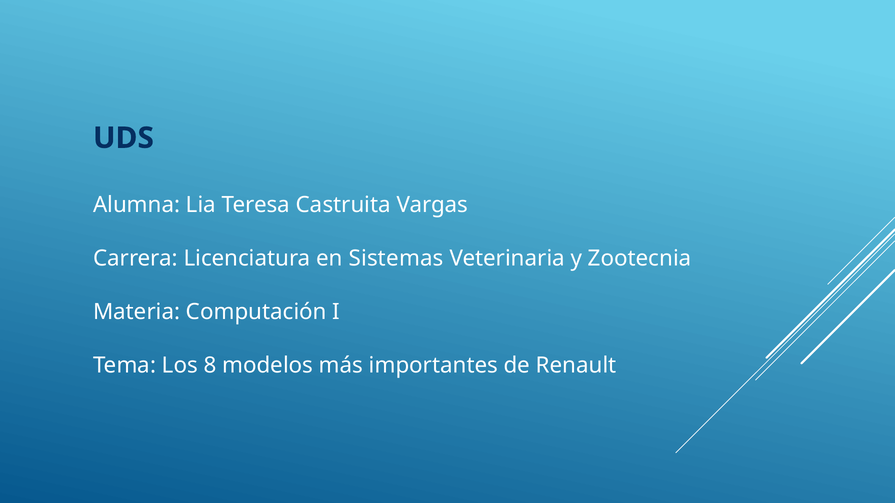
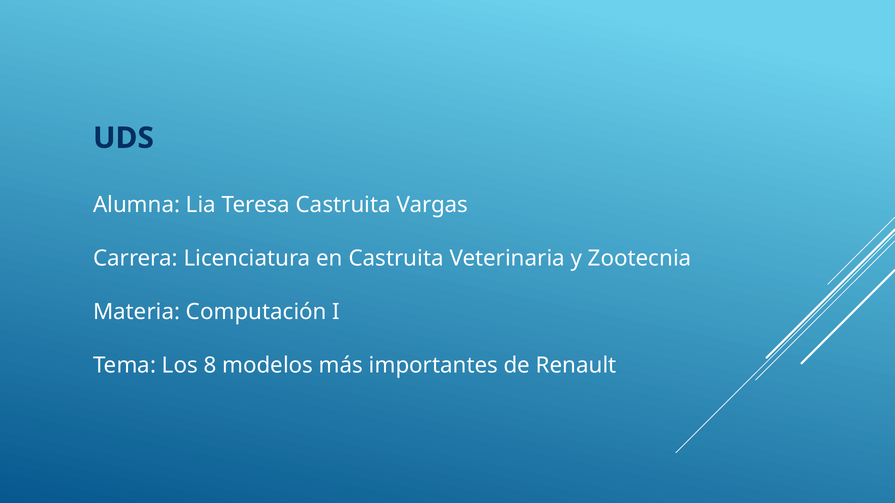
en Sistemas: Sistemas -> Castruita
